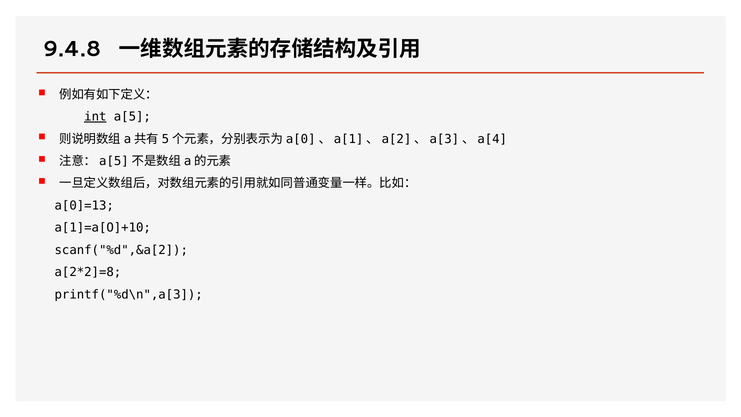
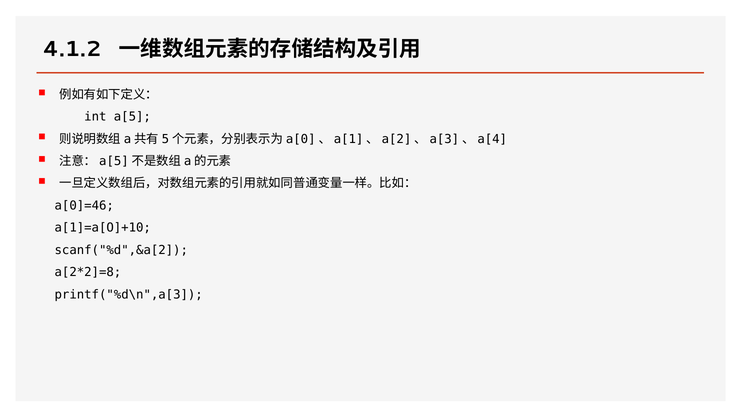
9.4.8: 9.4.8 -> 4.1.2
int underline: present -> none
a[0]=13: a[0]=13 -> a[0]=46
